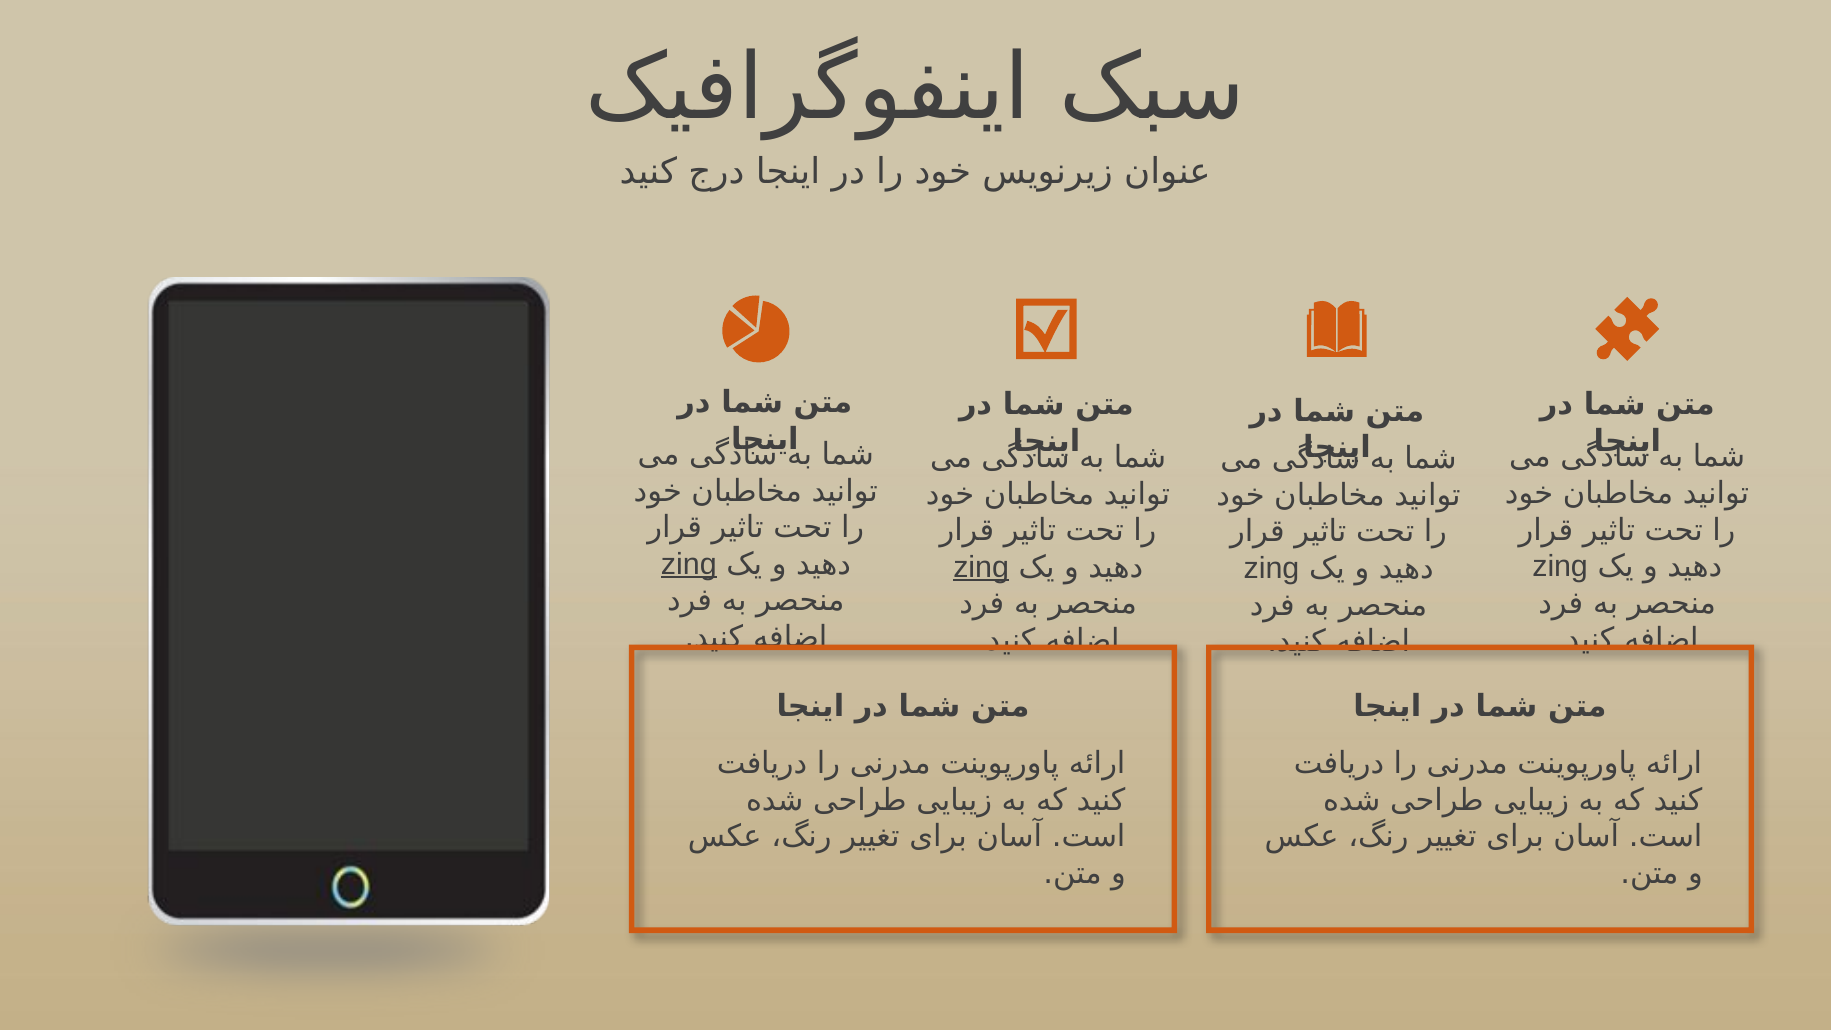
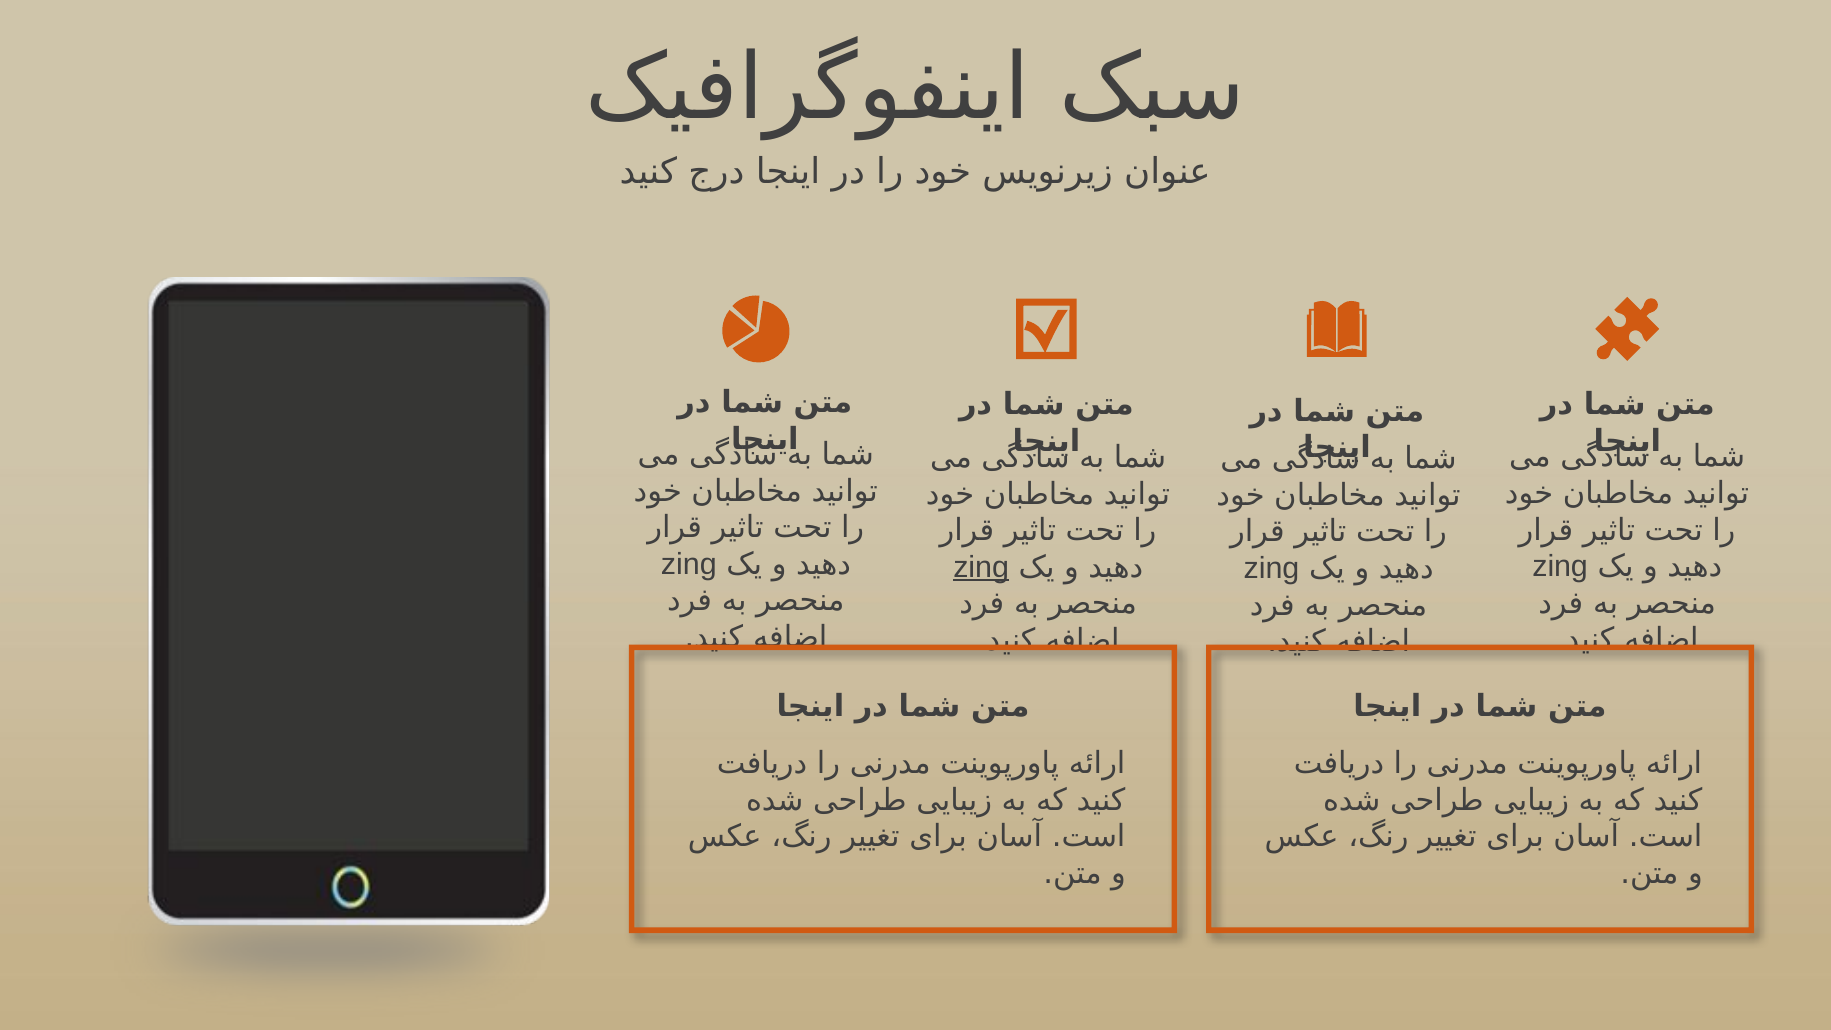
zing at (689, 564) underline: present -> none
